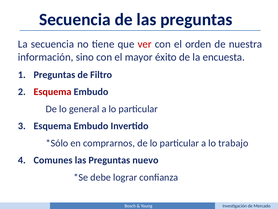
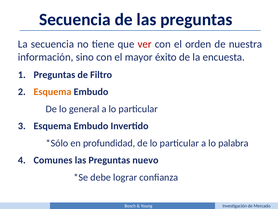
Esquema at (52, 92) colour: red -> orange
comprarnos: comprarnos -> profundidad
trabajo: trabajo -> palabra
